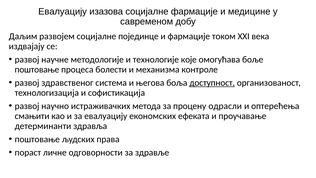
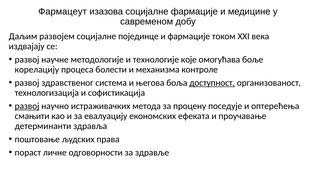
Евалуацију at (63, 11): Евалуацију -> Фармацеут
поштовање at (37, 69): поштовање -> корелацију
развој at (27, 106) underline: none -> present
одрасли: одрасли -> поседује
